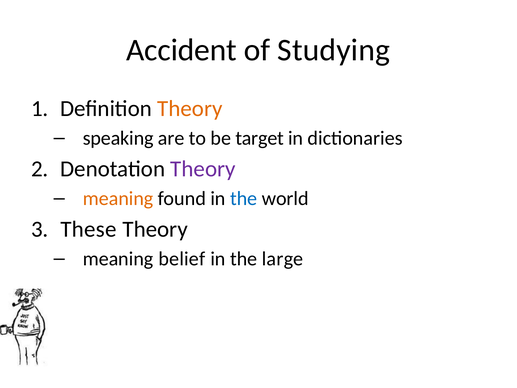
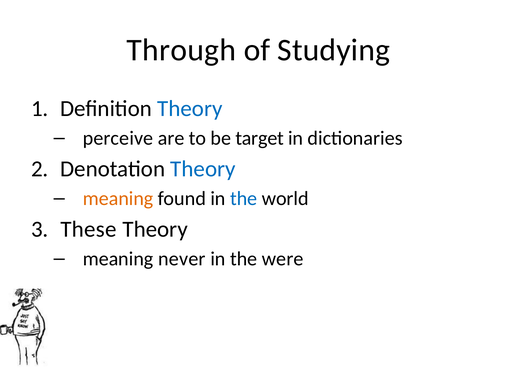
Accident: Accident -> Through
Theory at (190, 108) colour: orange -> blue
speaking: speaking -> perceive
Theory at (203, 169) colour: purple -> blue
belief: belief -> never
large: large -> were
